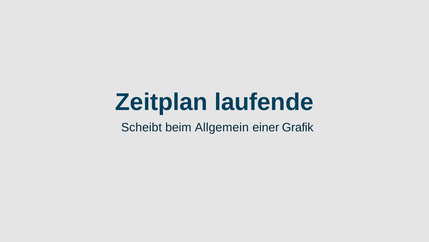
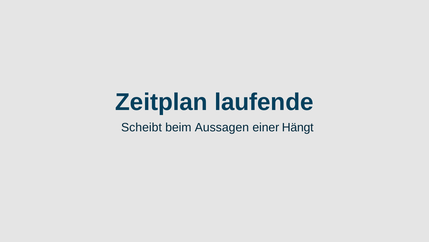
Allgemein: Allgemein -> Aussagen
Grafik: Grafik -> Hängt
